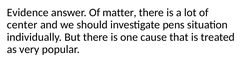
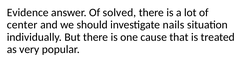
matter: matter -> solved
pens: pens -> nails
